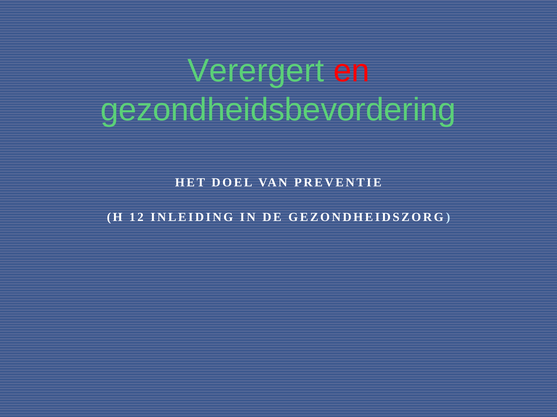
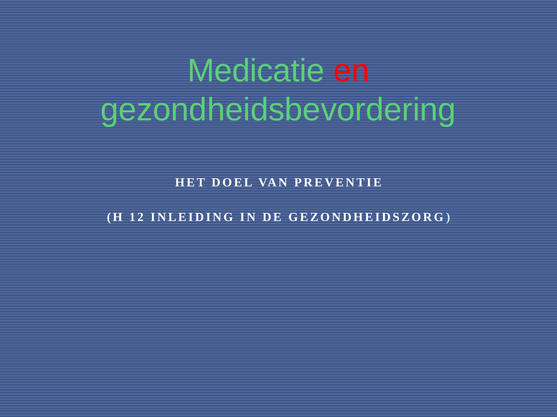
Verergert: Verergert -> Medicatie
